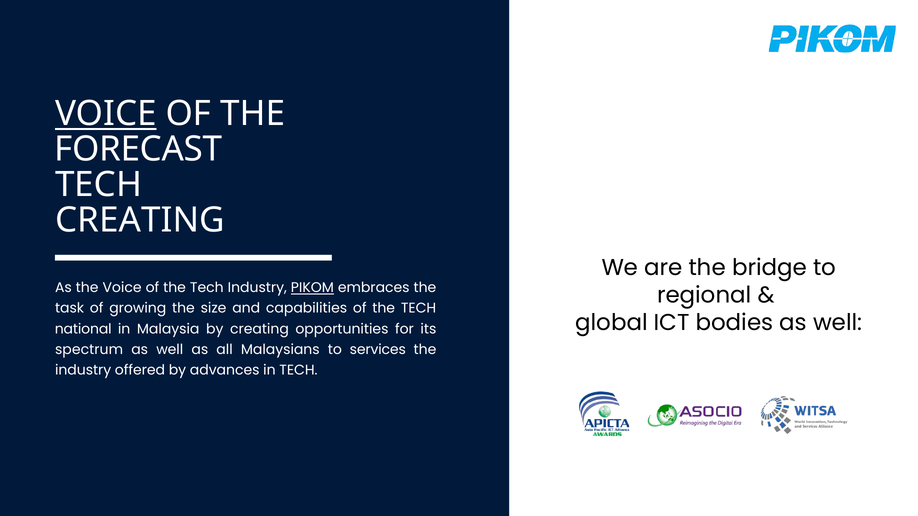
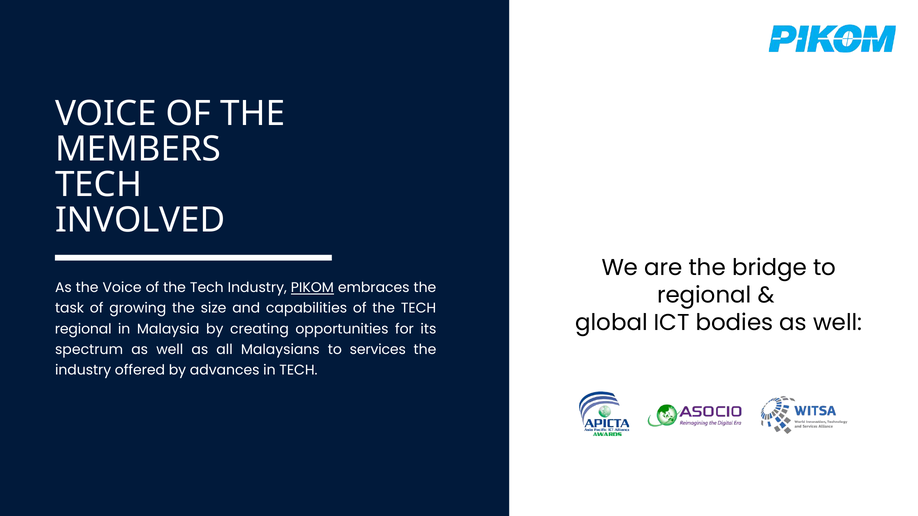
VOICE at (106, 114) underline: present -> none
FORECAST: FORECAST -> MEMBERS
CREATING at (140, 220): CREATING -> INVOLVED
national at (83, 329): national -> regional
